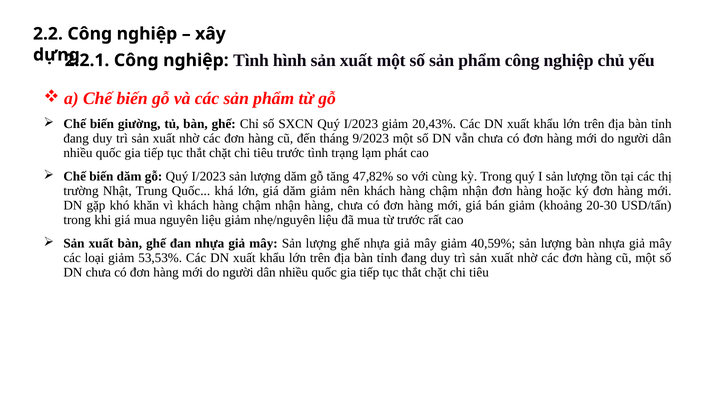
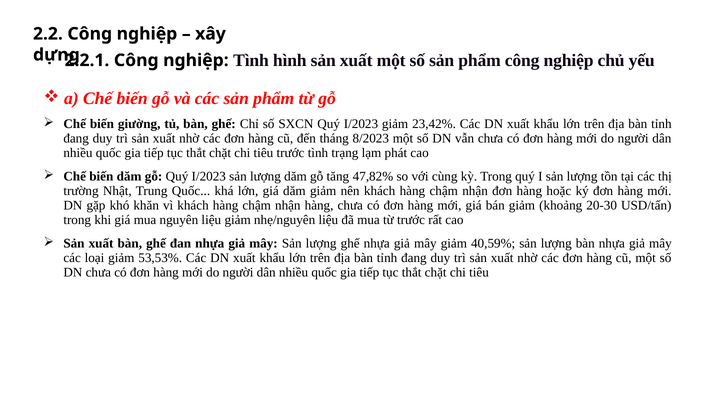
20,43%: 20,43% -> 23,42%
9/2023: 9/2023 -> 8/2023
